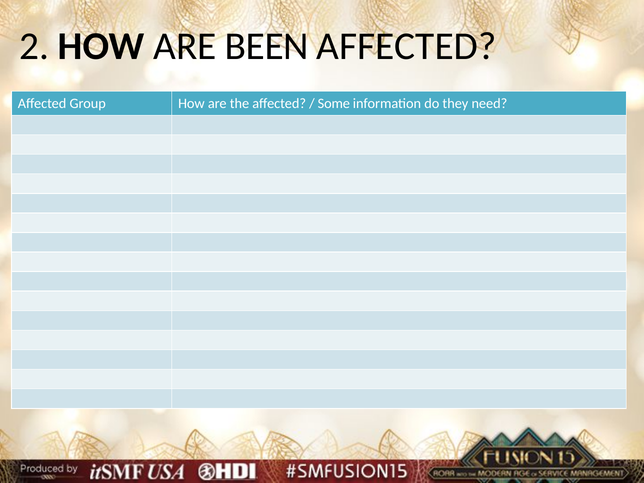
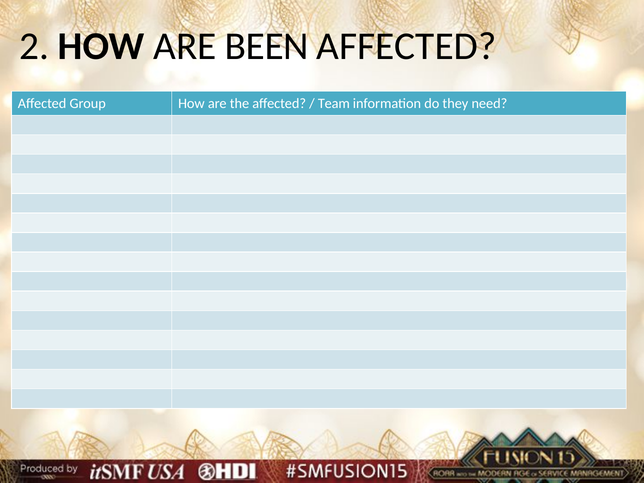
Some: Some -> Team
